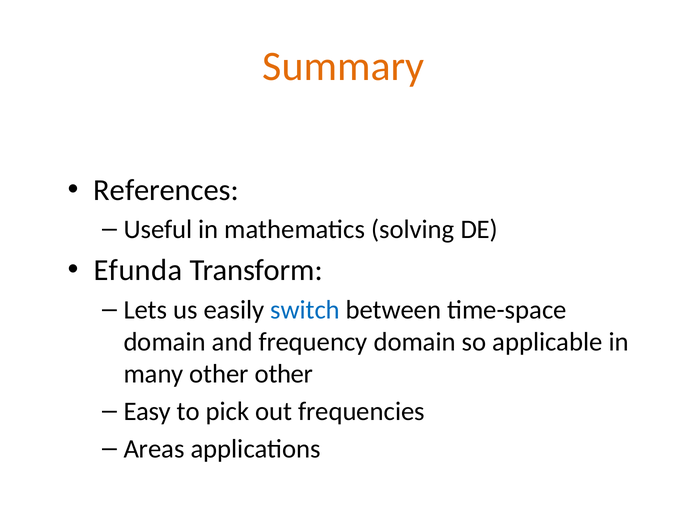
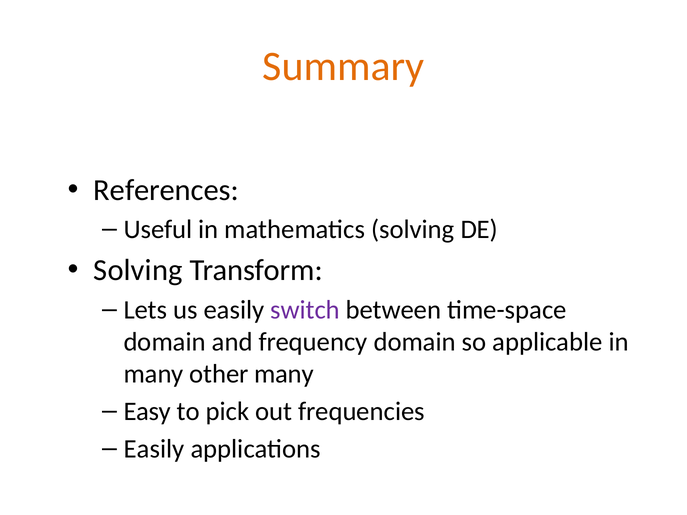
Efunda at (138, 270): Efunda -> Solving
switch colour: blue -> purple
other other: other -> many
Areas at (154, 449): Areas -> Easily
